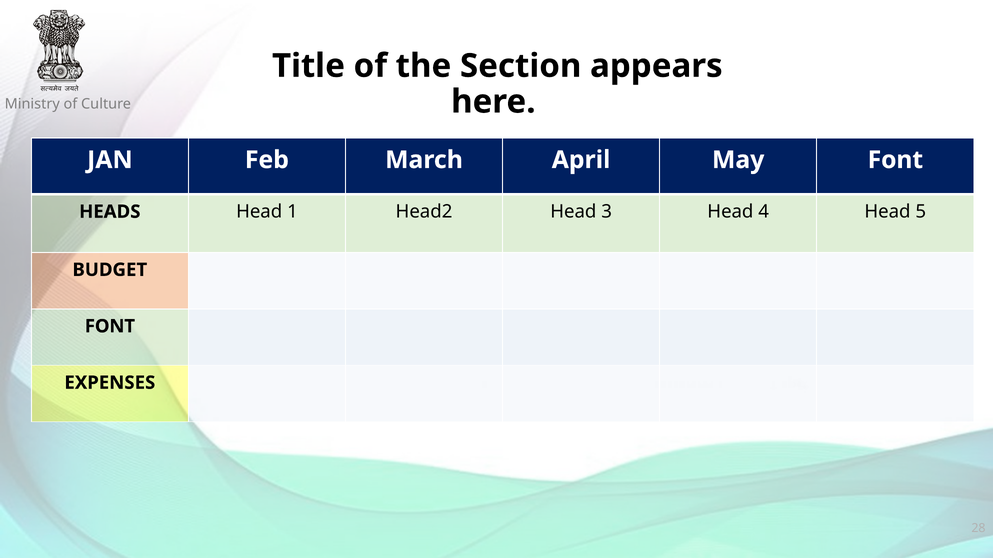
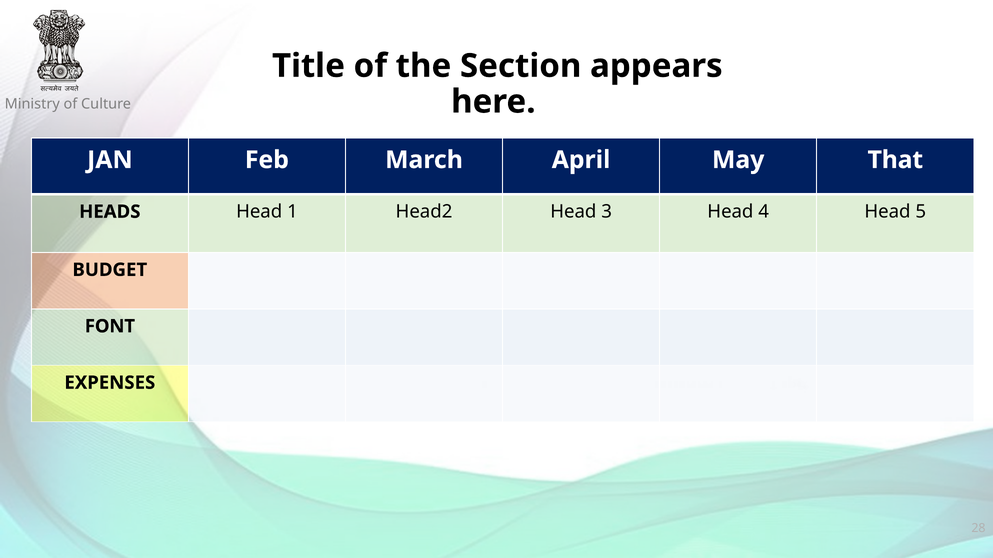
May Font: Font -> That
